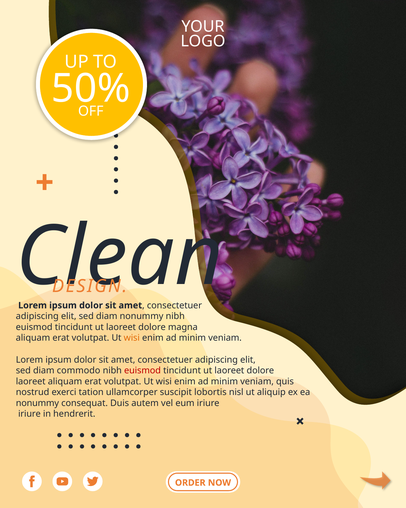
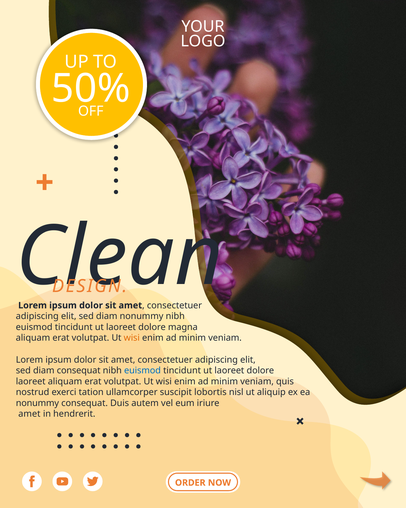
diam commodo: commodo -> consequat
euismod at (143, 370) colour: red -> blue
iriure at (29, 413): iriure -> amet
